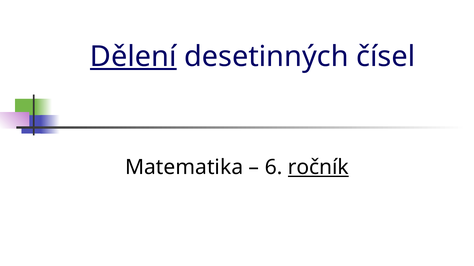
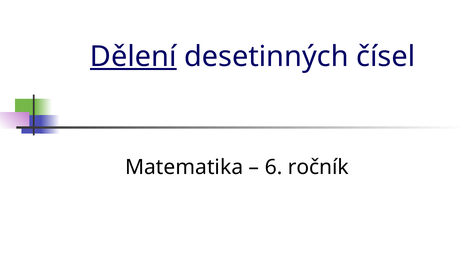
ročník underline: present -> none
